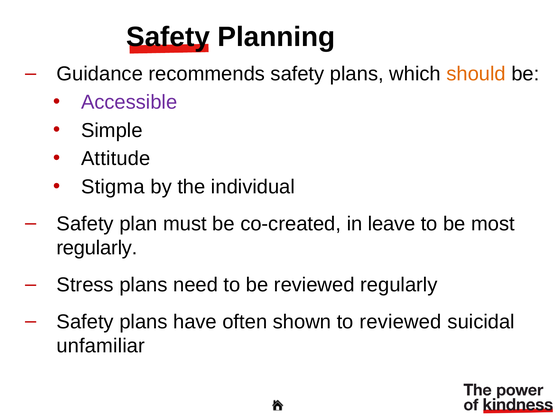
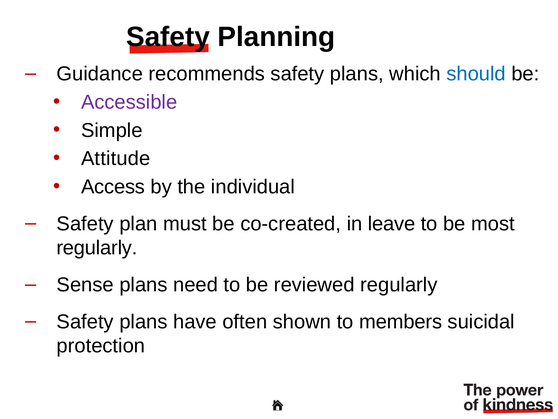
should colour: orange -> blue
Stigma: Stigma -> Access
Stress: Stress -> Sense
to reviewed: reviewed -> members
unfamiliar: unfamiliar -> protection
